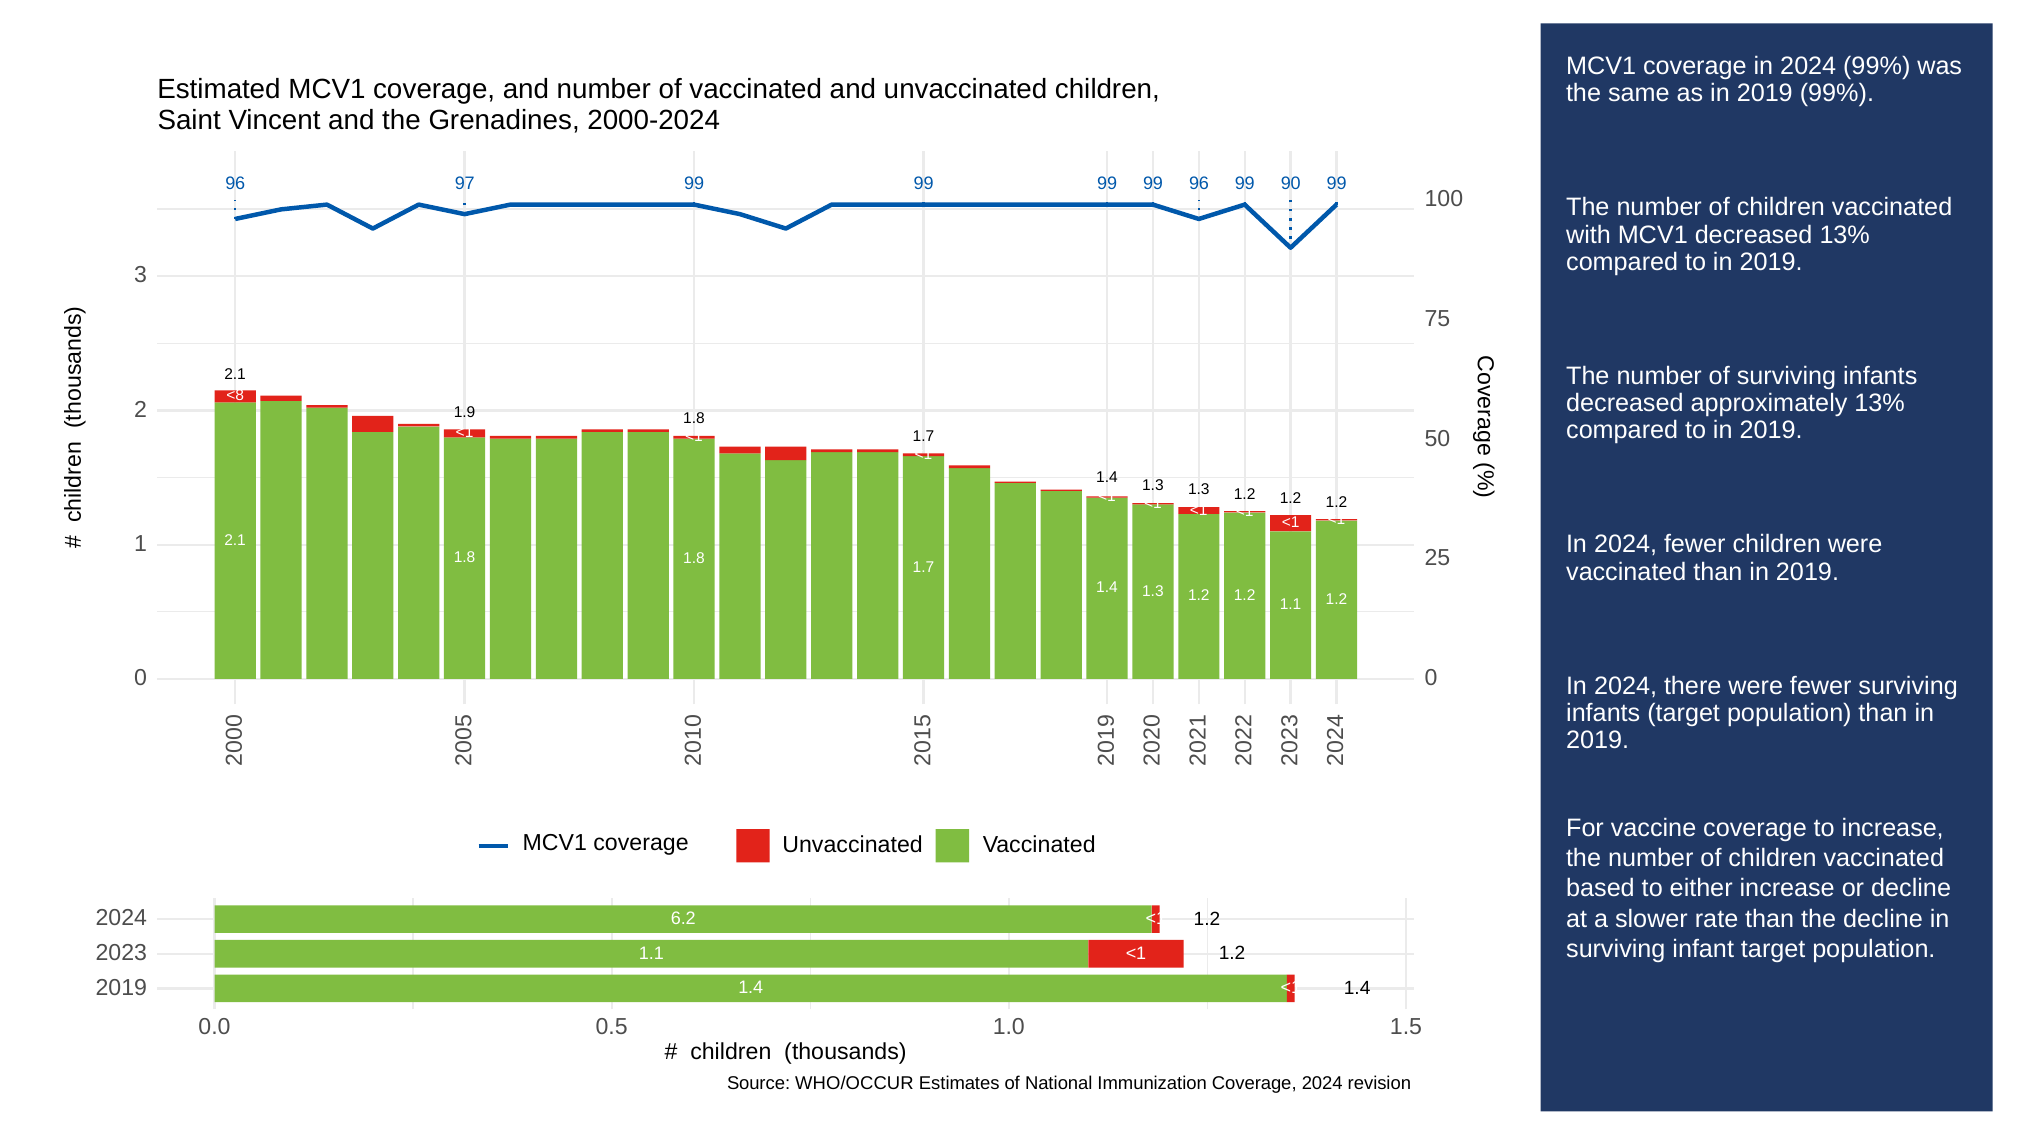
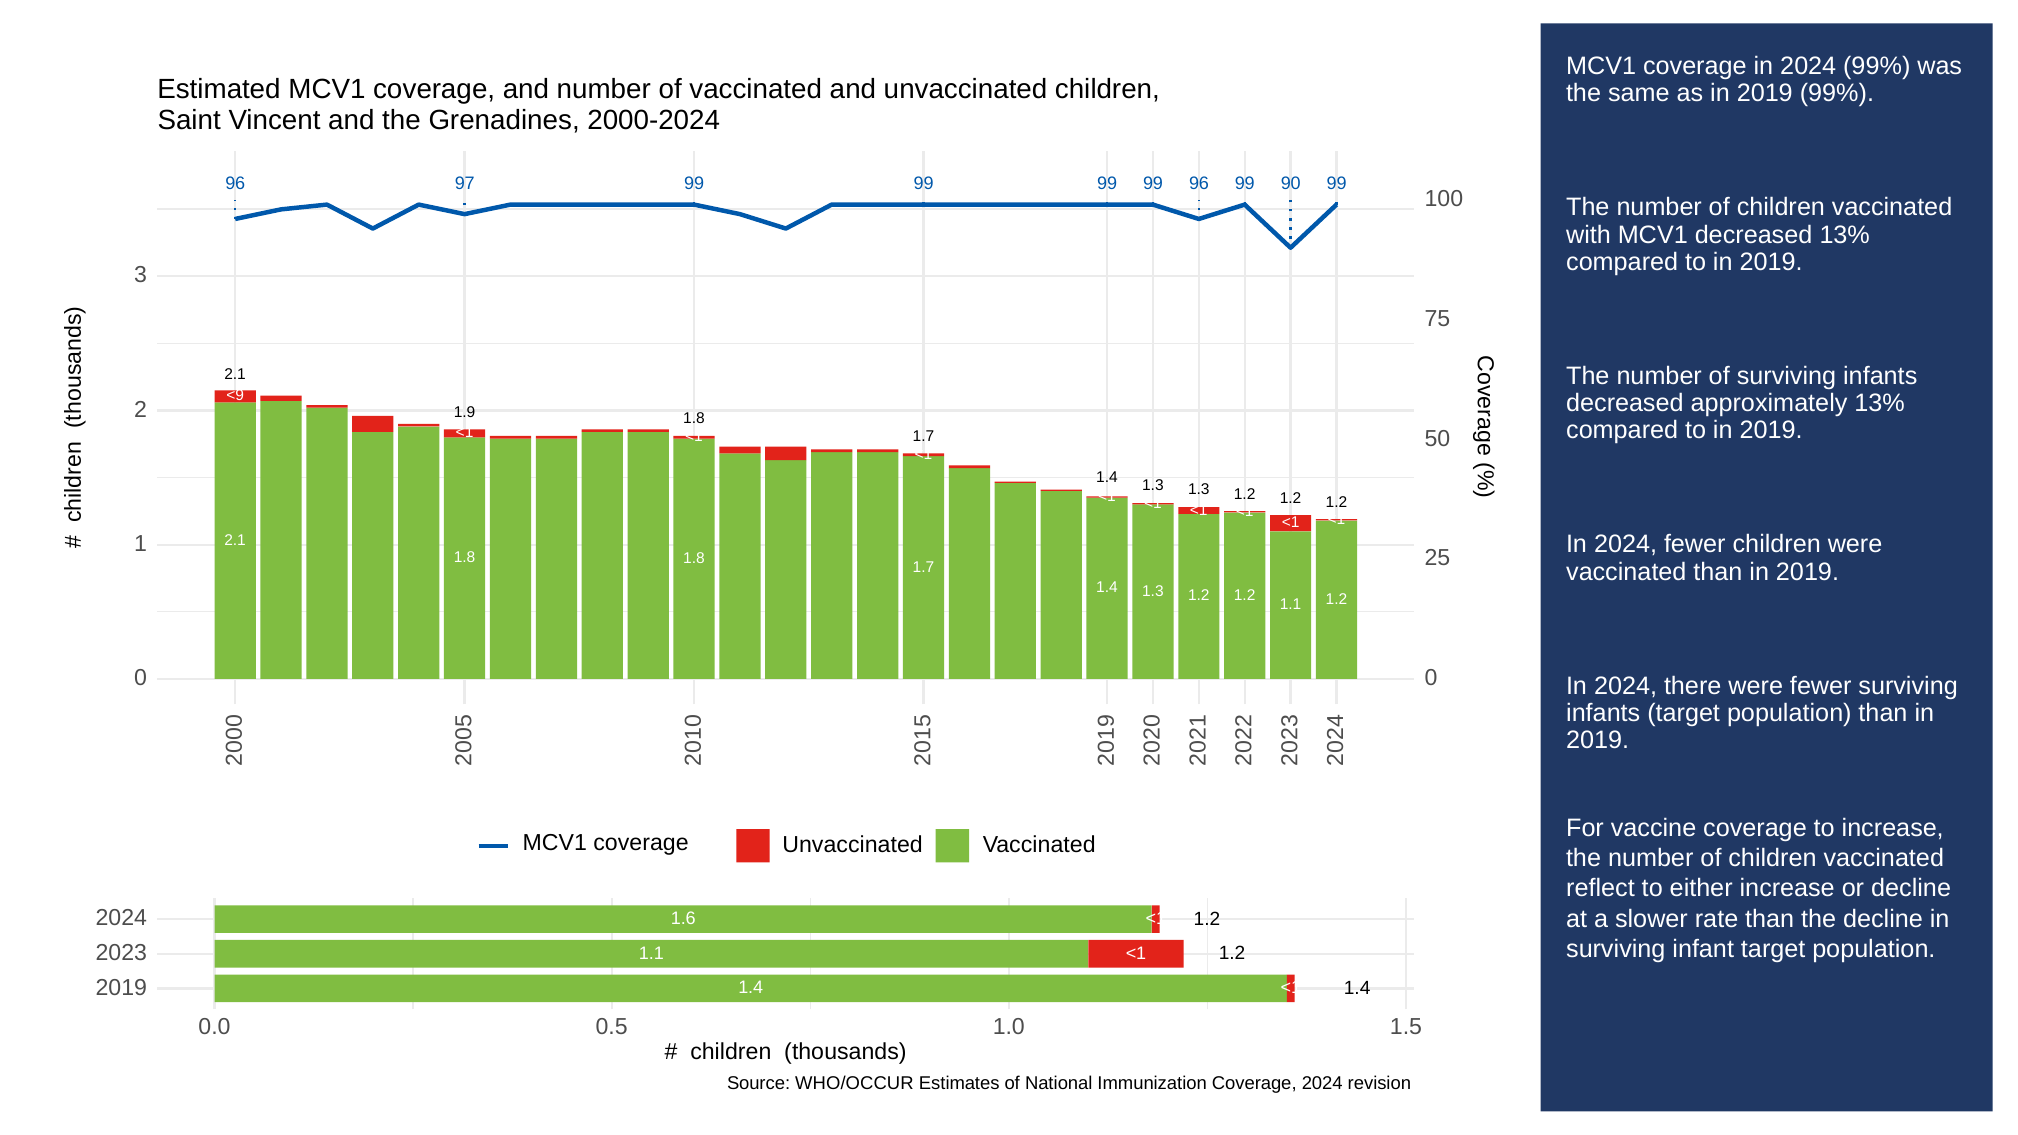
<8: <8 -> <9
based: based -> reflect
6.2: 6.2 -> 1.6
